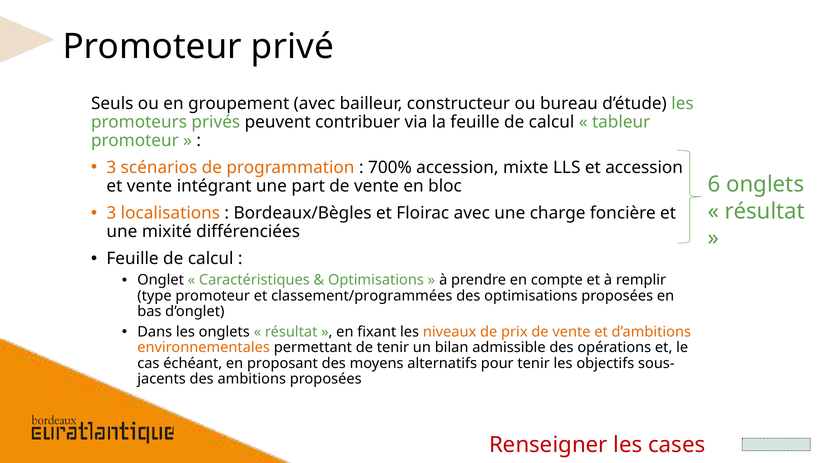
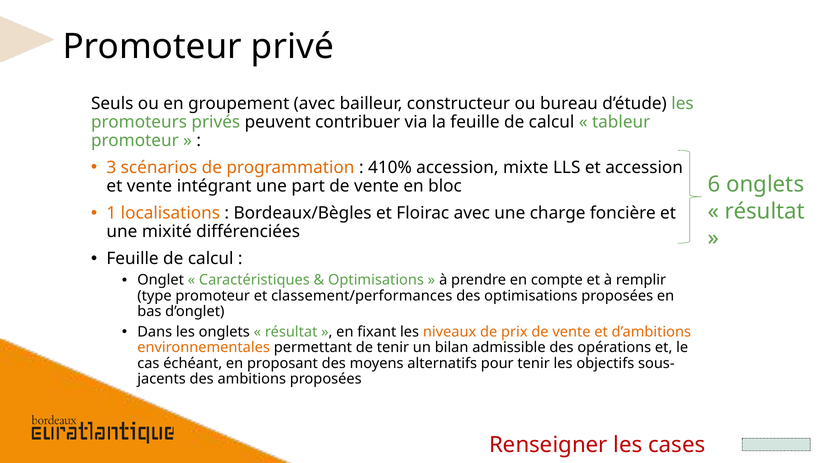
700%: 700% -> 410%
3 at (111, 213): 3 -> 1
classement/programmées: classement/programmées -> classement/performances
